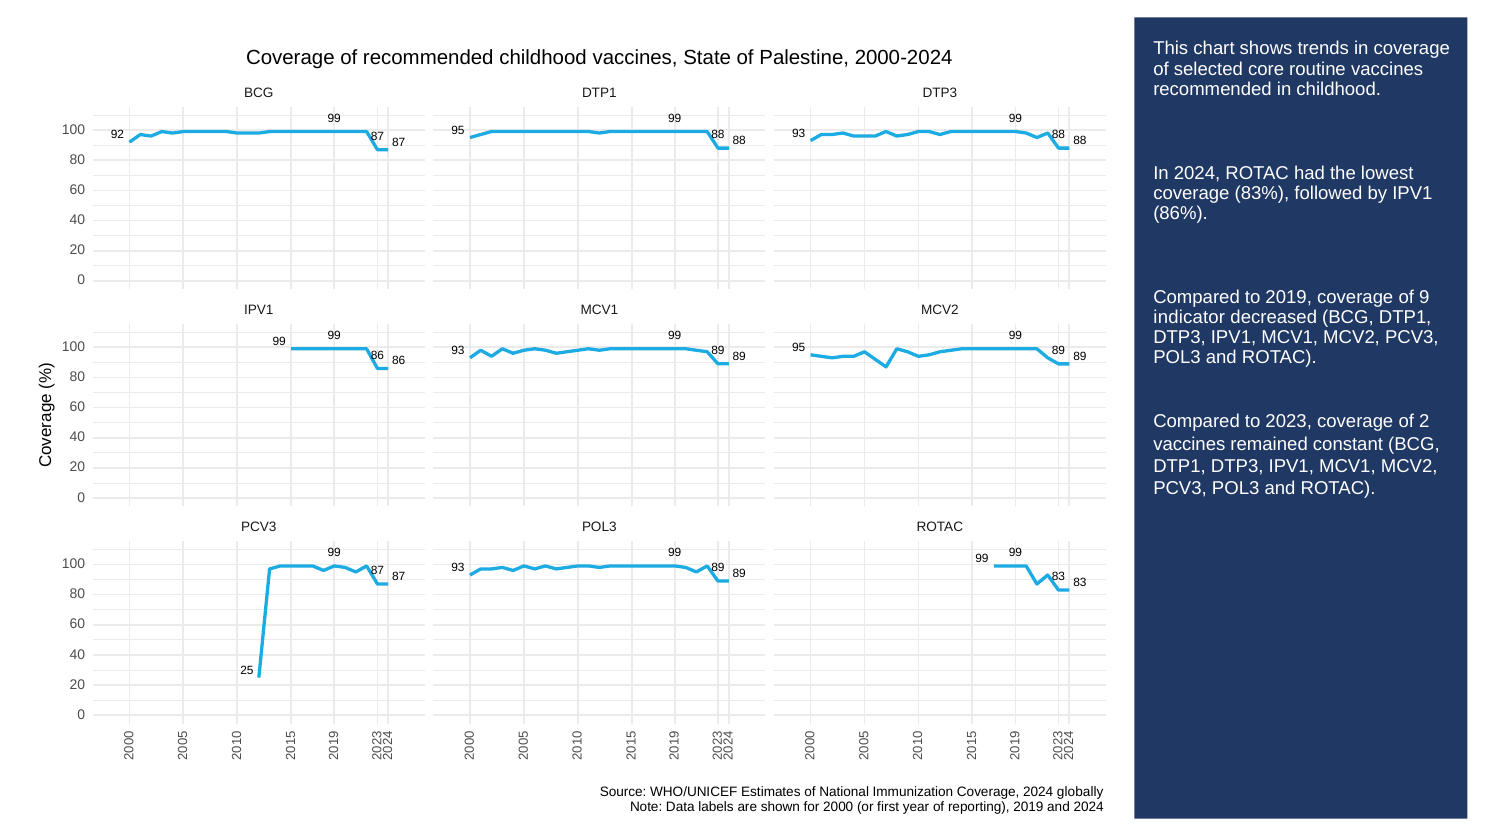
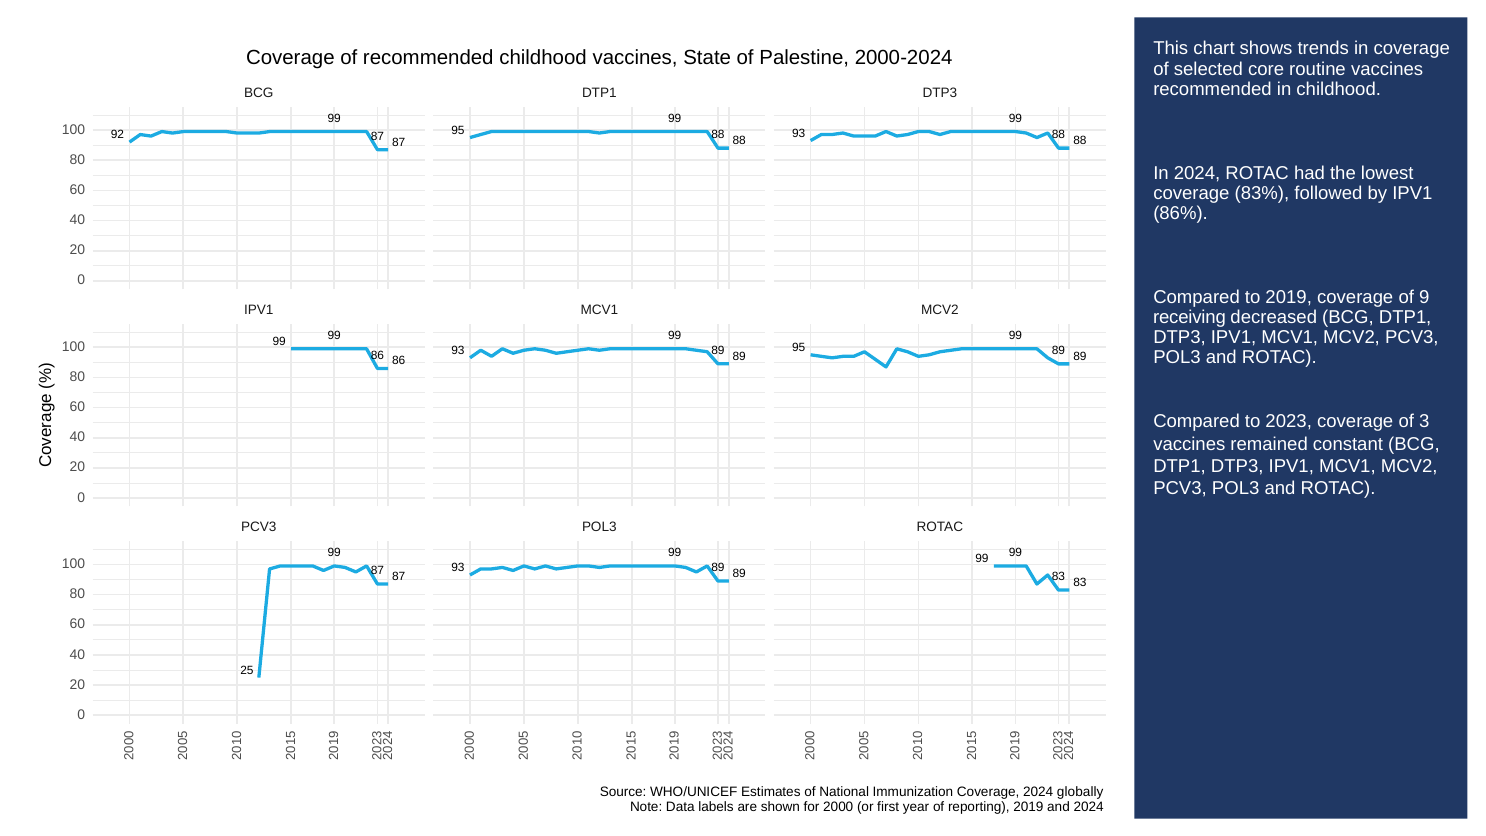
indicator: indicator -> receiving
of 2: 2 -> 3
